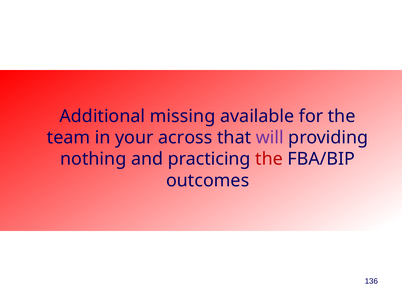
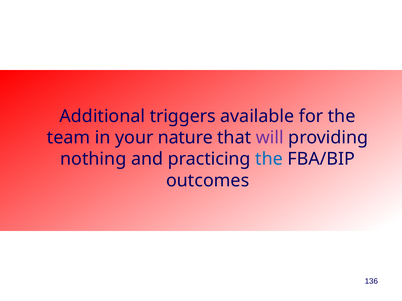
missing: missing -> triggers
across: across -> nature
the at (269, 159) colour: red -> blue
